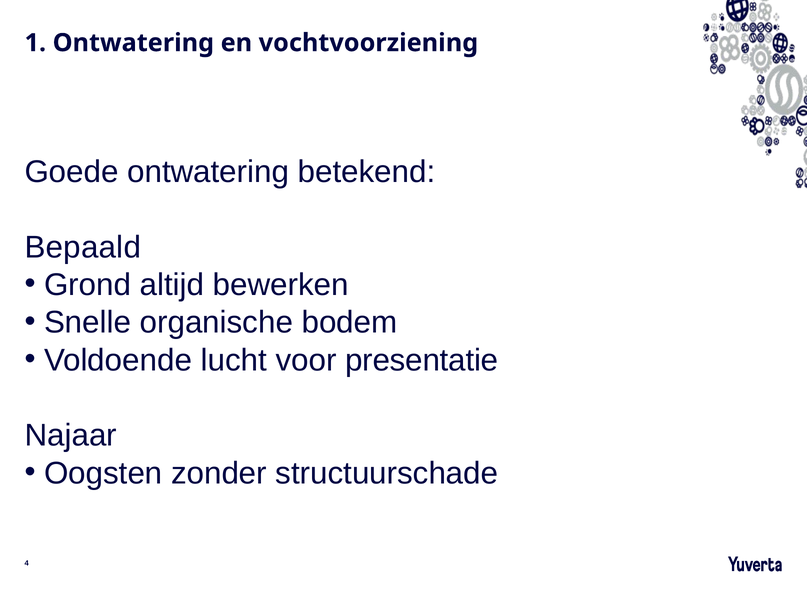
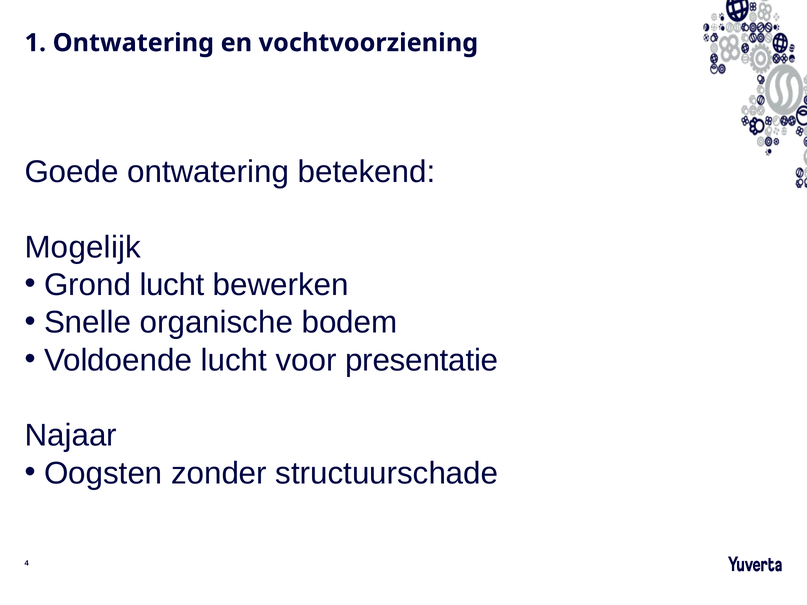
Bepaald: Bepaald -> Mogelijk
Grond altijd: altijd -> lucht
